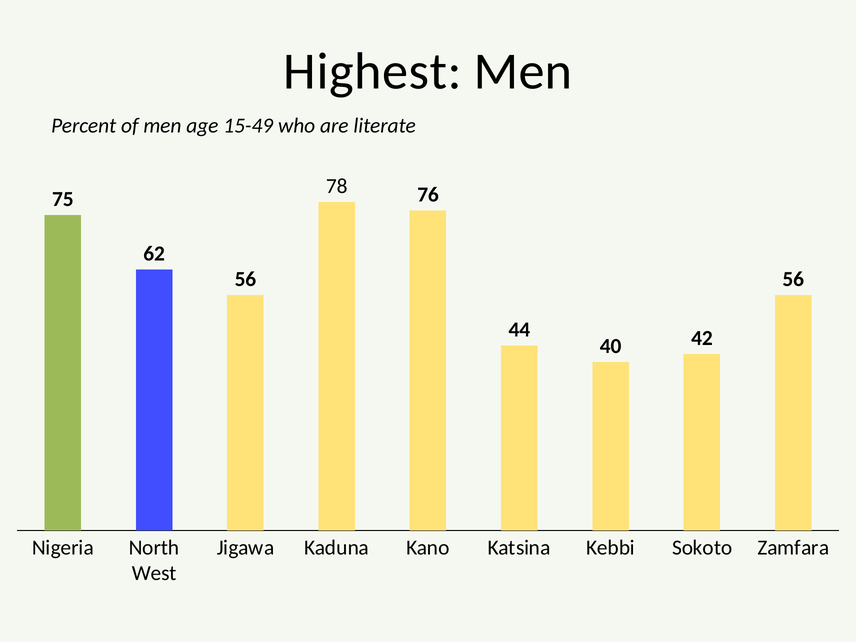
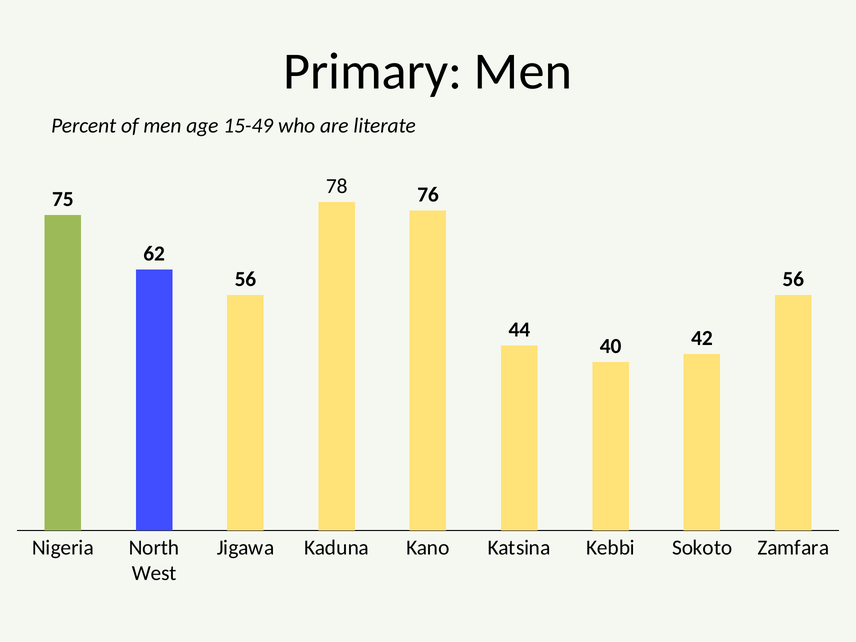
Highest: Highest -> Primary
